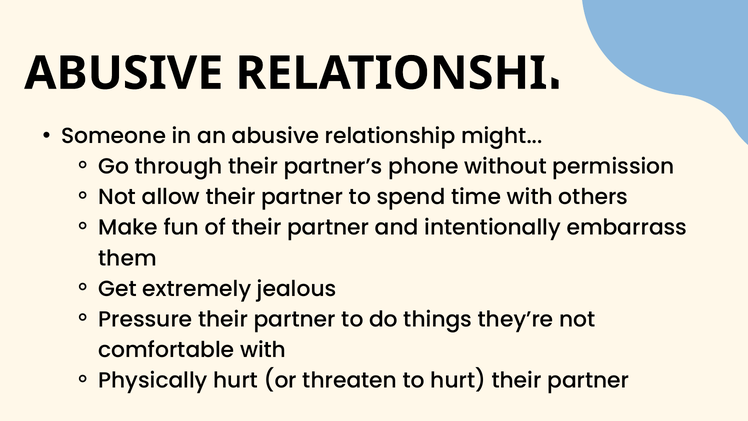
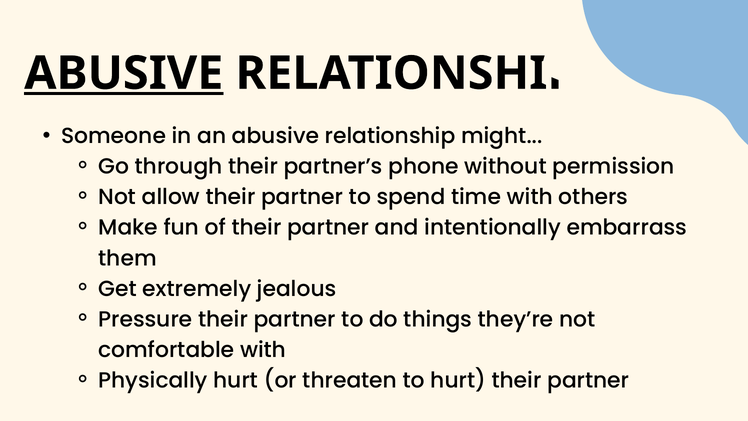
ABUSIVE at (124, 73) underline: none -> present
